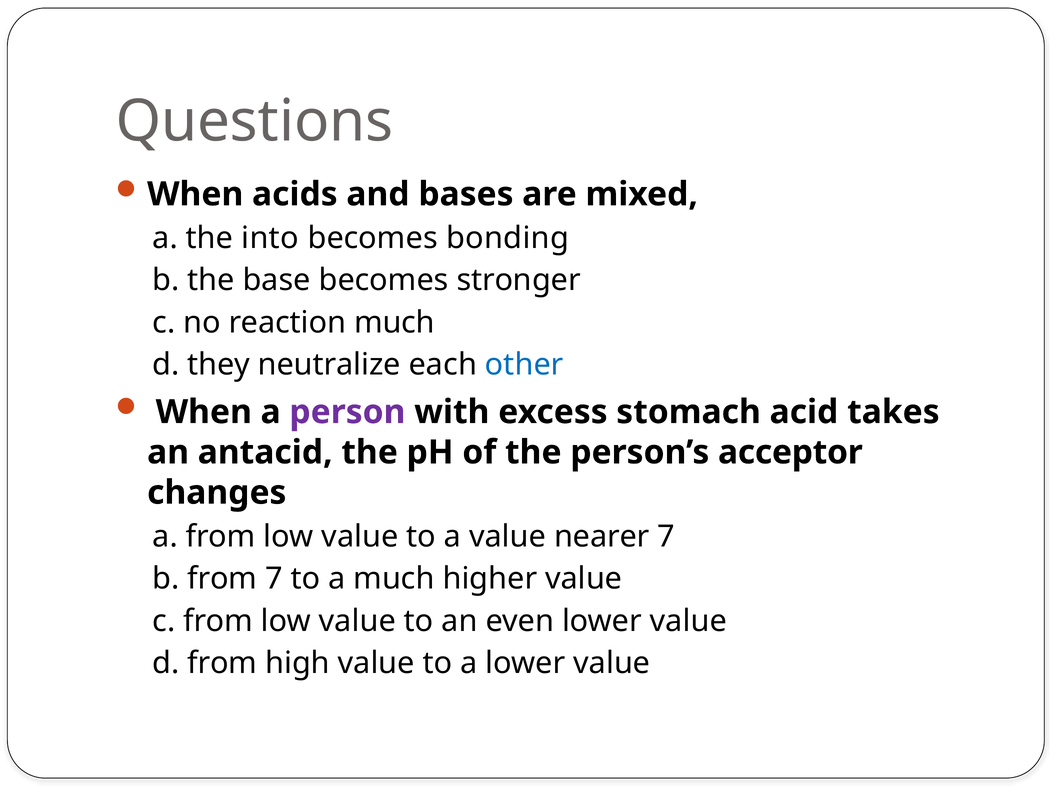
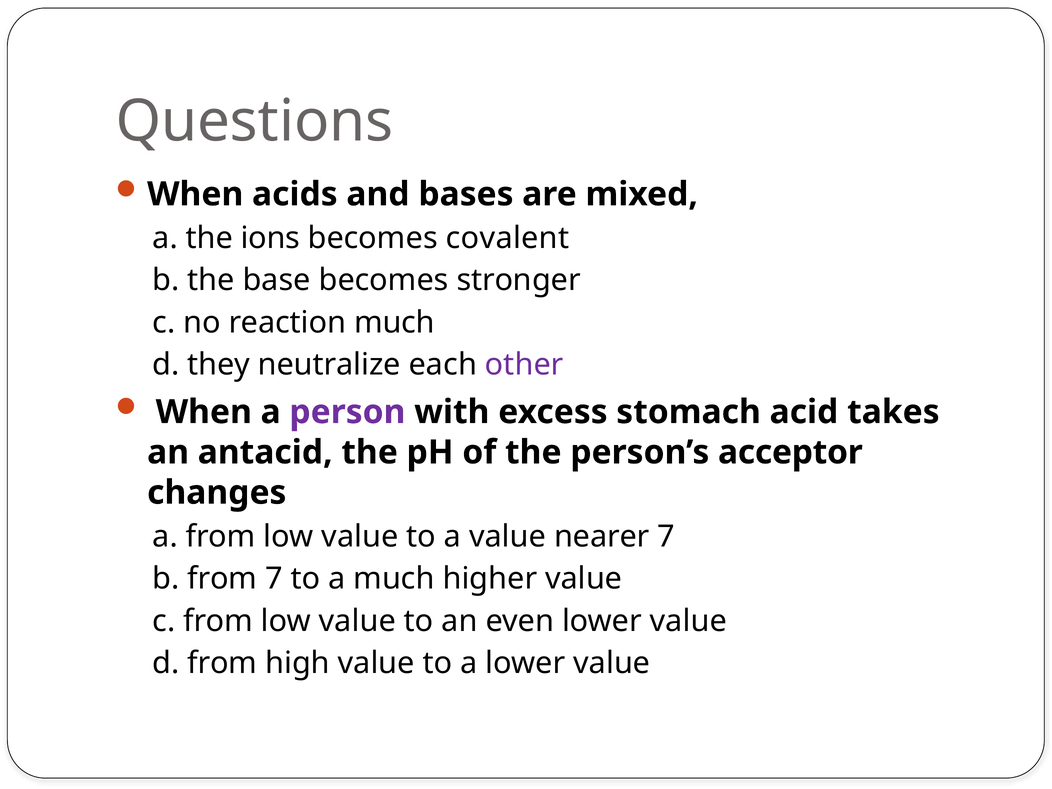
into: into -> ions
bonding: bonding -> covalent
other colour: blue -> purple
